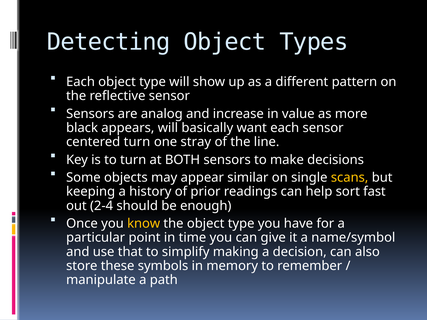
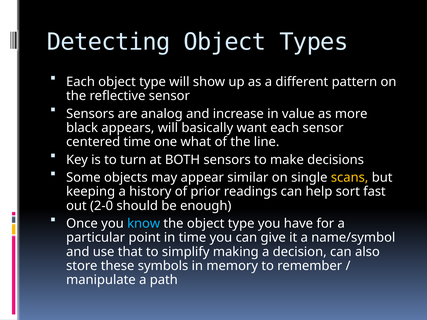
centered turn: turn -> time
stray: stray -> what
2-4: 2-4 -> 2-0
know colour: yellow -> light blue
